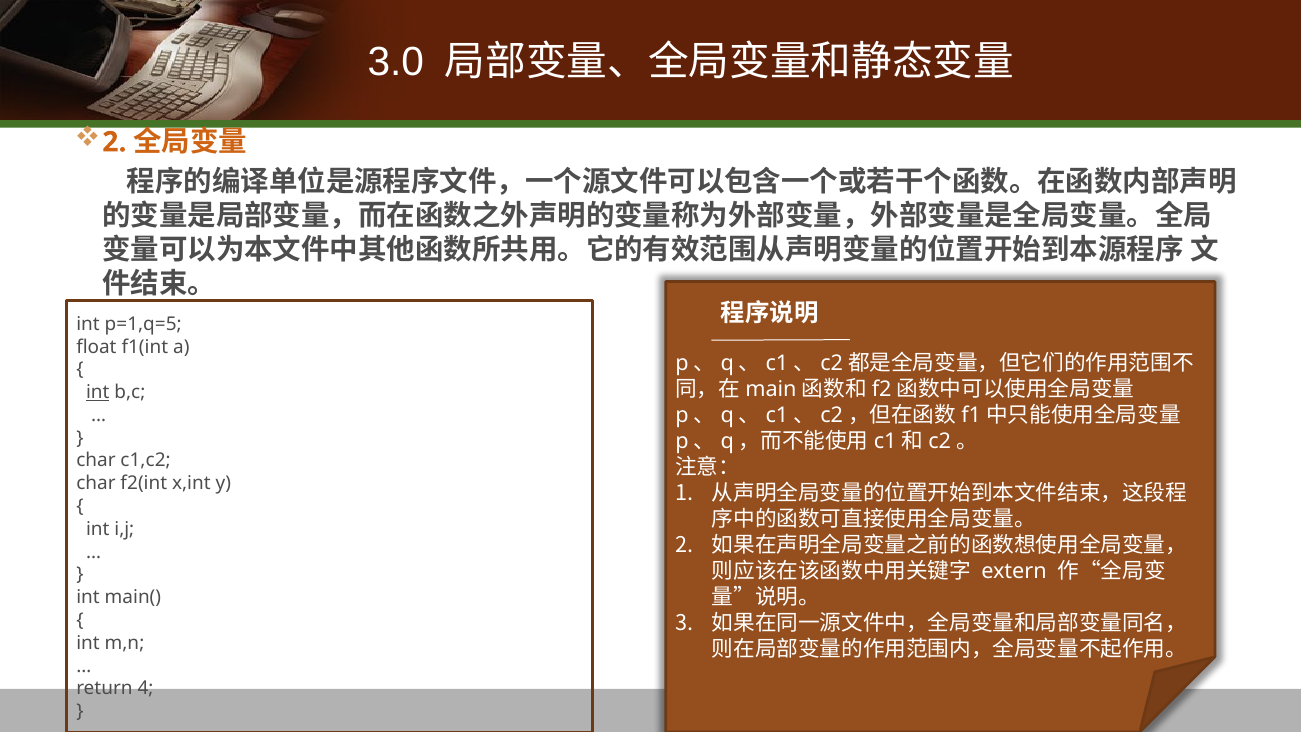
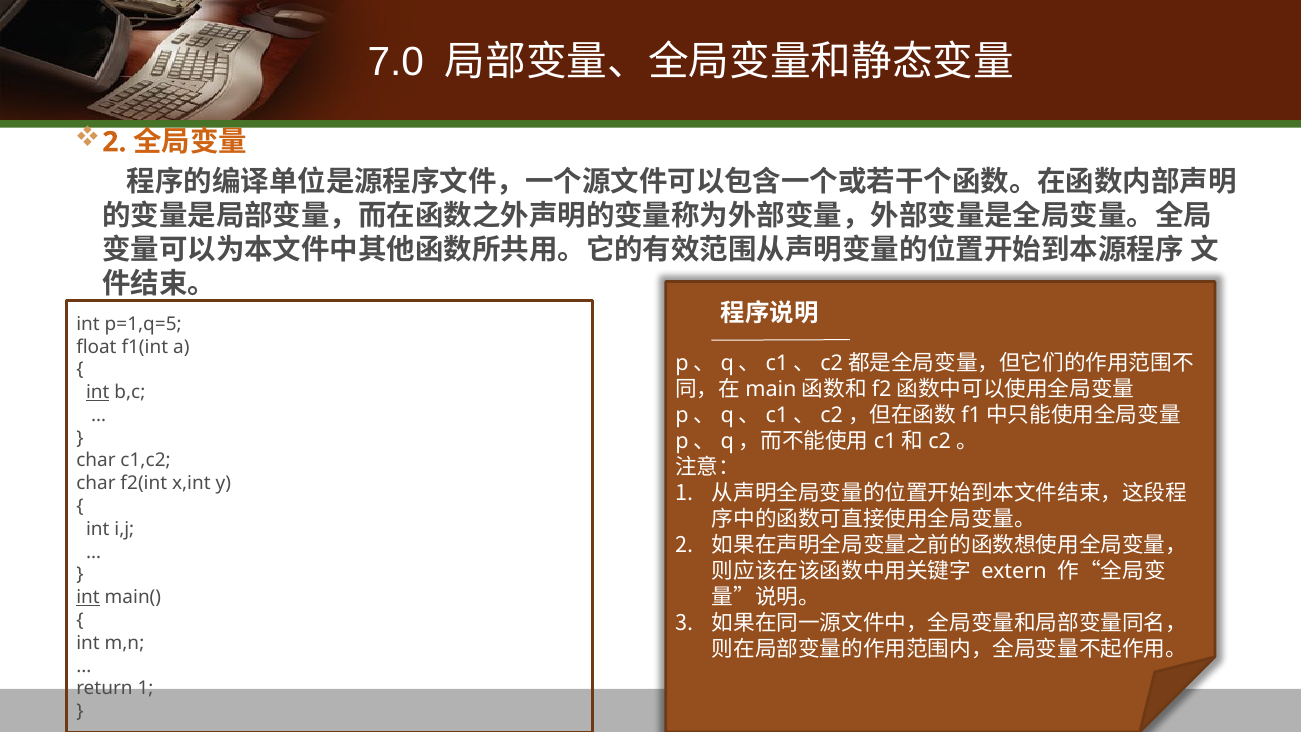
3.0: 3.0 -> 7.0
int at (88, 597) underline: none -> present
return 4: 4 -> 1
